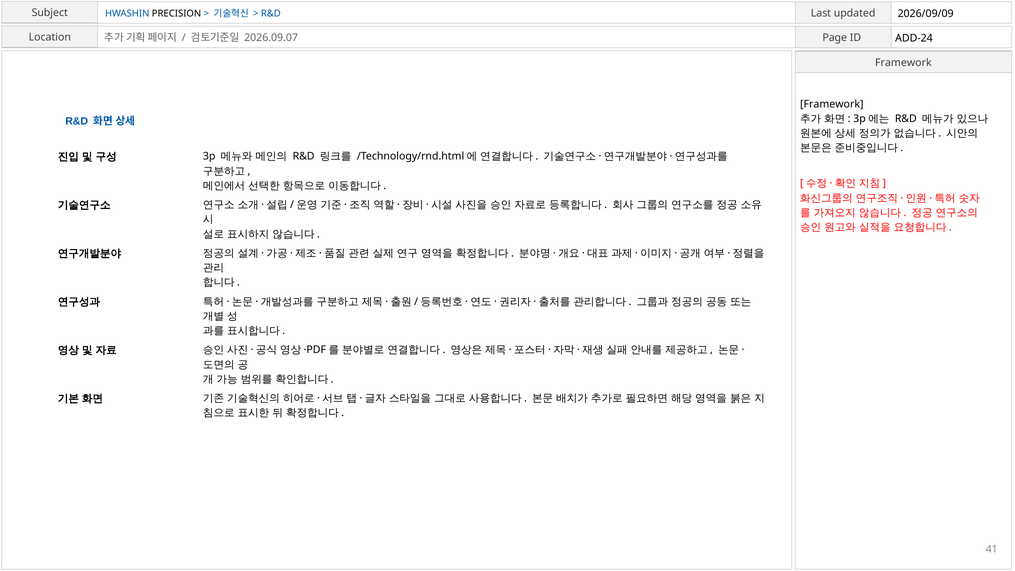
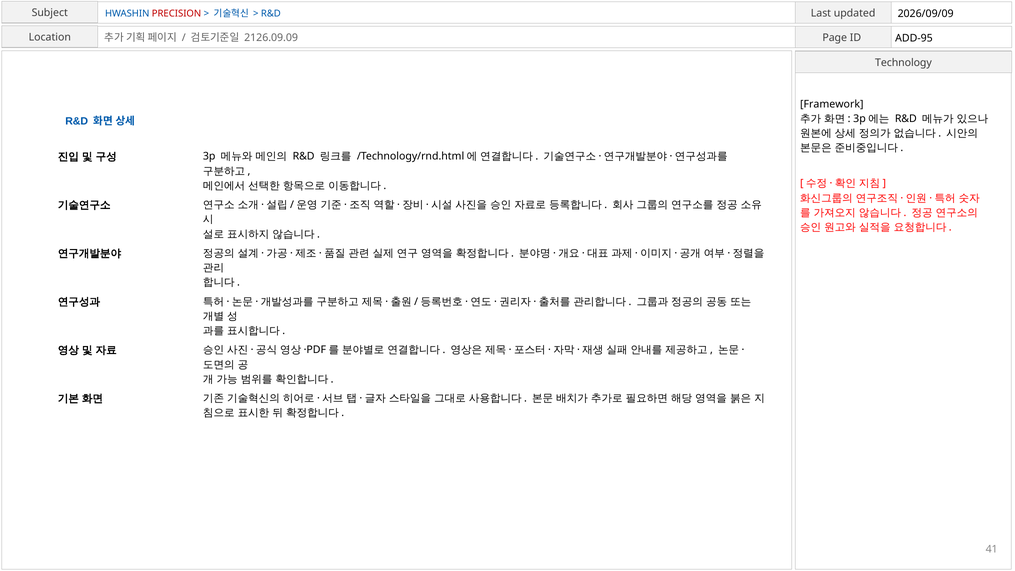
PRECISION colour: black -> red
2026.09.07: 2026.09.07 -> 2126.09.09
ADD-24: ADD-24 -> ADD-95
Framework at (903, 63): Framework -> Technology
